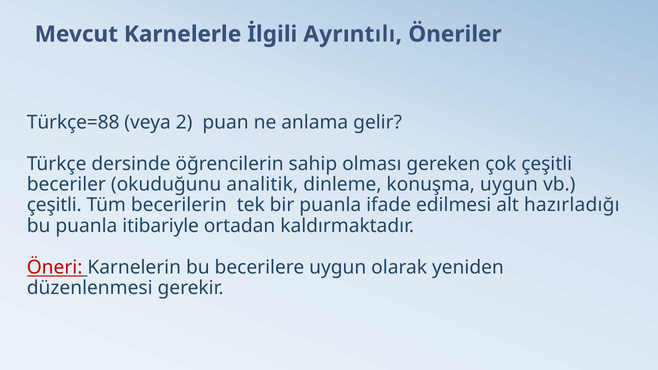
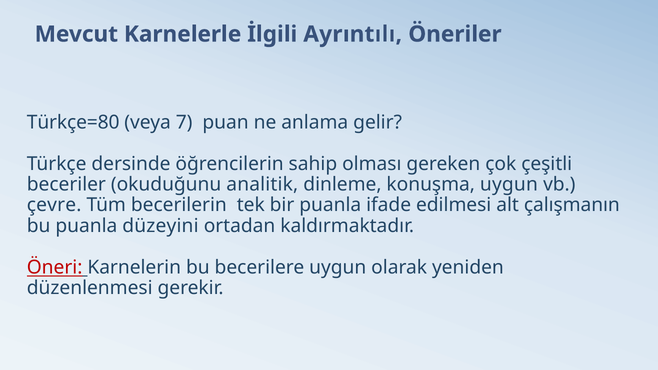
Türkçe=88: Türkçe=88 -> Türkçe=80
2: 2 -> 7
çeşitli at (54, 205): çeşitli -> çevre
hazırladığı: hazırladığı -> çalışmanın
itibariyle: itibariyle -> düzeyini
